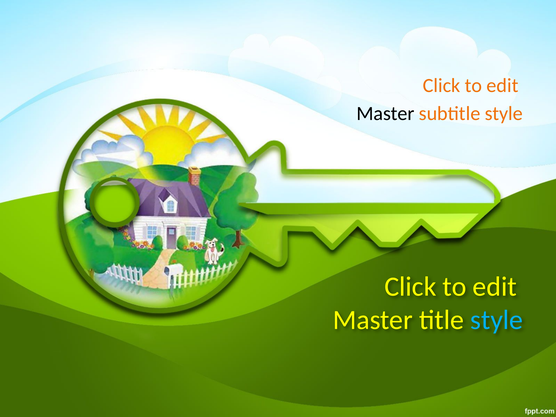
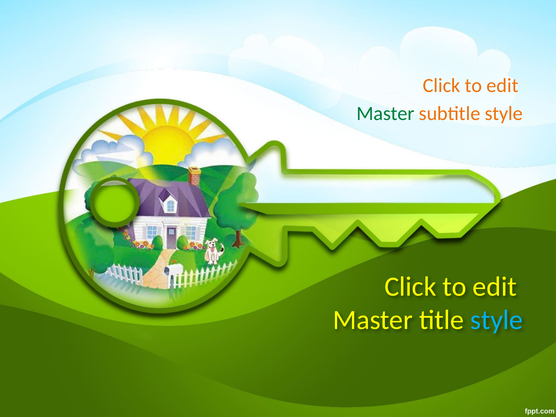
Master at (385, 114) colour: black -> green
